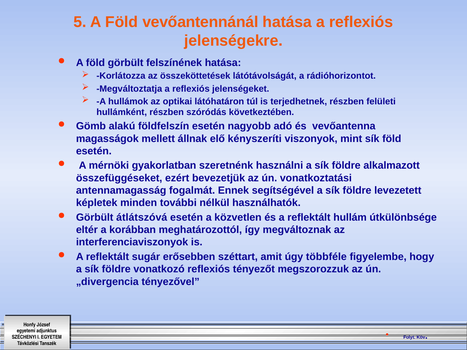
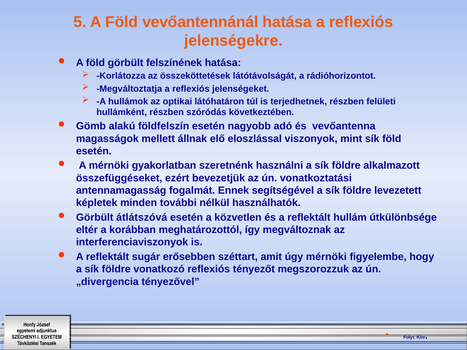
kényszeríti: kényszeríti -> eloszlással
úgy többféle: többféle -> mérnöki
